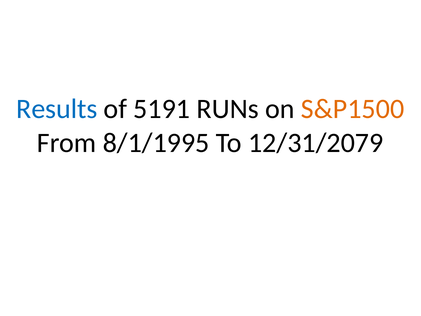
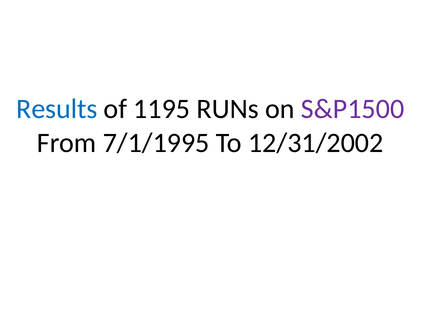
5191: 5191 -> 1195
S&P1500 colour: orange -> purple
8/1/1995: 8/1/1995 -> 7/1/1995
12/31/2079: 12/31/2079 -> 12/31/2002
